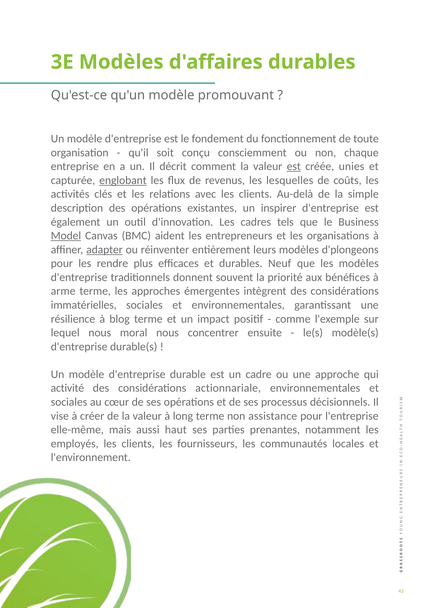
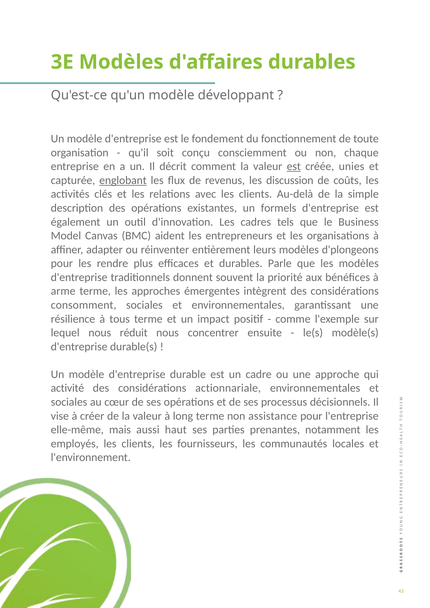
promouvant: promouvant -> développant
lesquelles: lesquelles -> discussion
inspirer: inspirer -> formels
Model underline: present -> none
adapter underline: present -> none
Neuf: Neuf -> Parle
immatérielles: immatérielles -> consomment
blog: blog -> tous
moral: moral -> réduit
